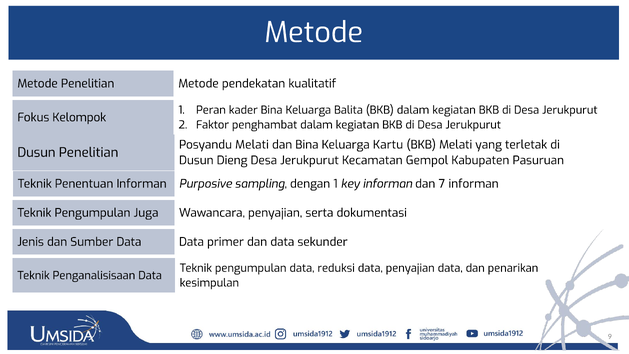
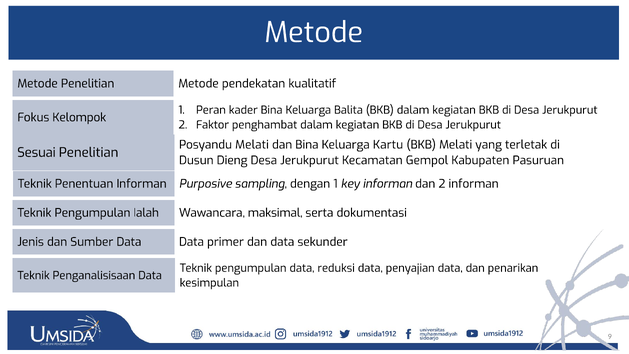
Dusun at (36, 152): Dusun -> Sesuai
dan 7: 7 -> 2
Juga: Juga -> Ialah
Wawancara penyajian: penyajian -> maksimal
